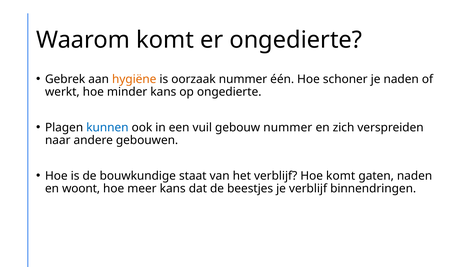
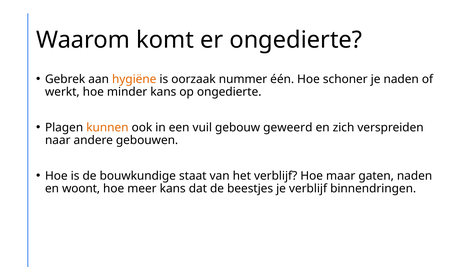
kunnen colour: blue -> orange
gebouw nummer: nummer -> geweerd
Hoe komt: komt -> maar
